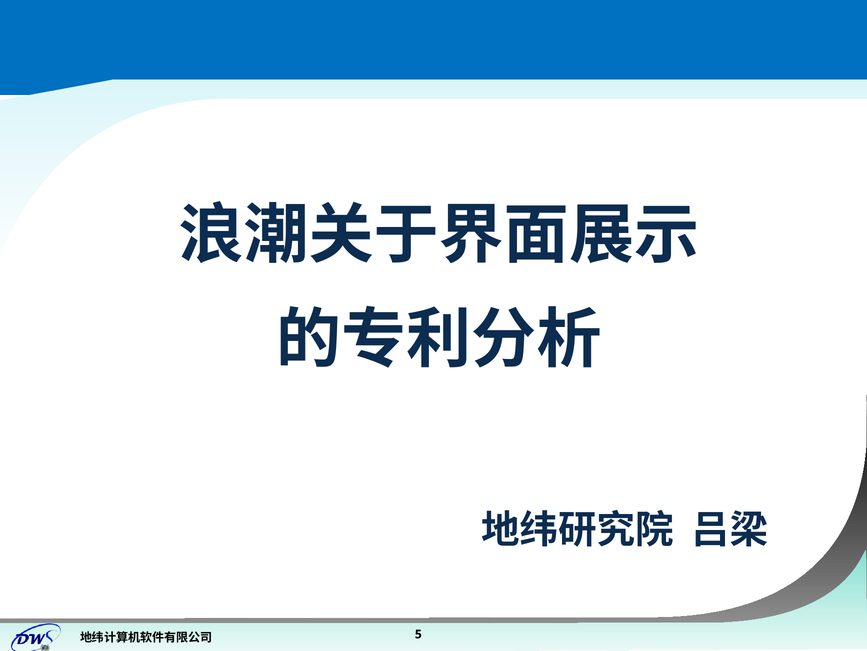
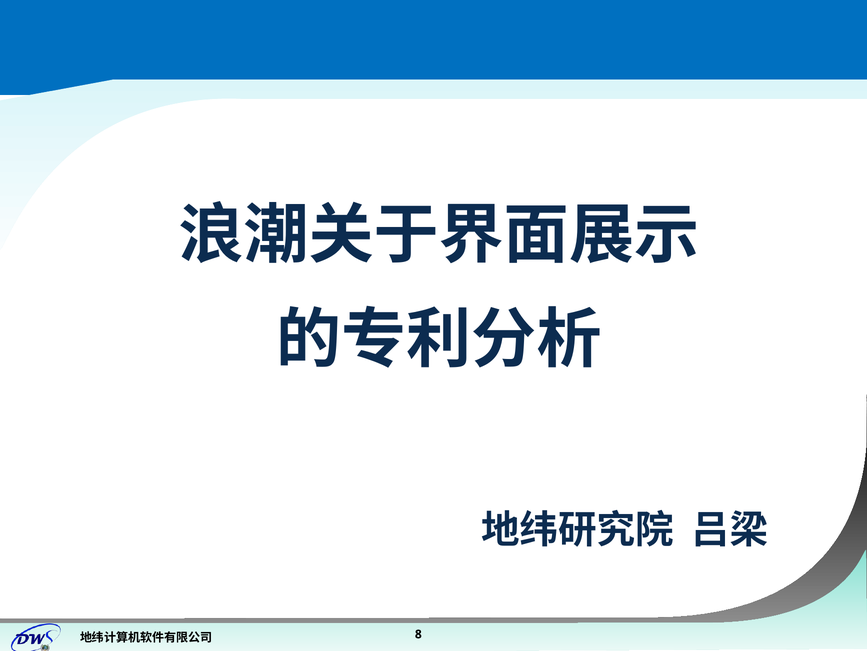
5: 5 -> 8
